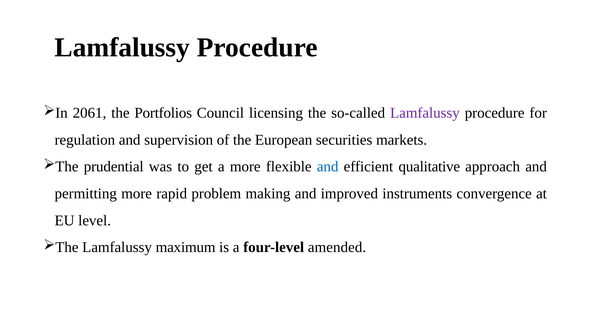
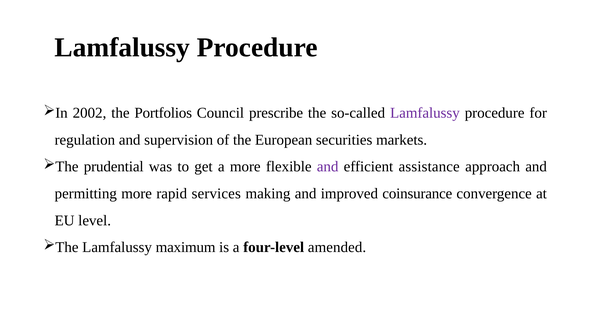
2061: 2061 -> 2002
licensing: licensing -> prescribe
and at (328, 167) colour: blue -> purple
qualitative: qualitative -> assistance
problem: problem -> services
instruments: instruments -> coinsurance
